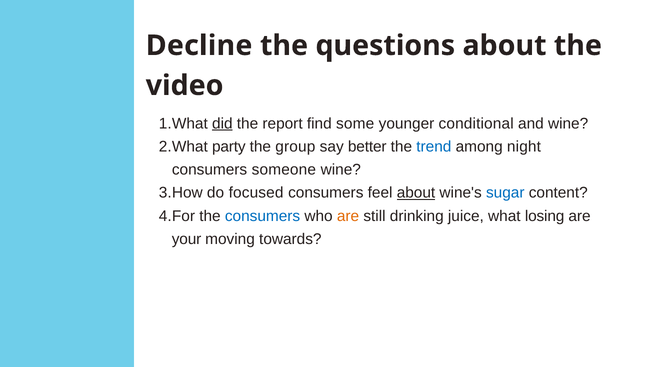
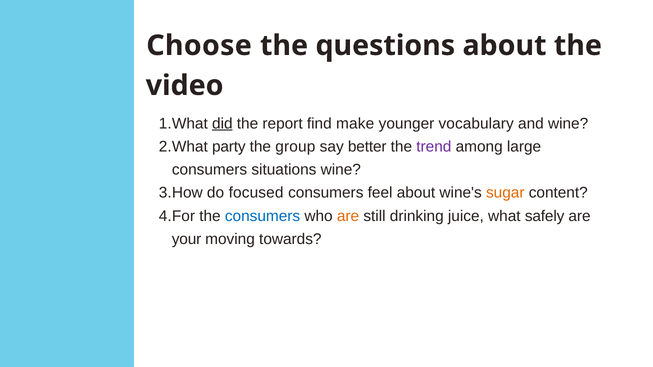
Decline: Decline -> Choose
some: some -> make
conditional: conditional -> vocabulary
trend colour: blue -> purple
night: night -> large
someone: someone -> situations
about at (416, 193) underline: present -> none
sugar colour: blue -> orange
losing: losing -> safely
